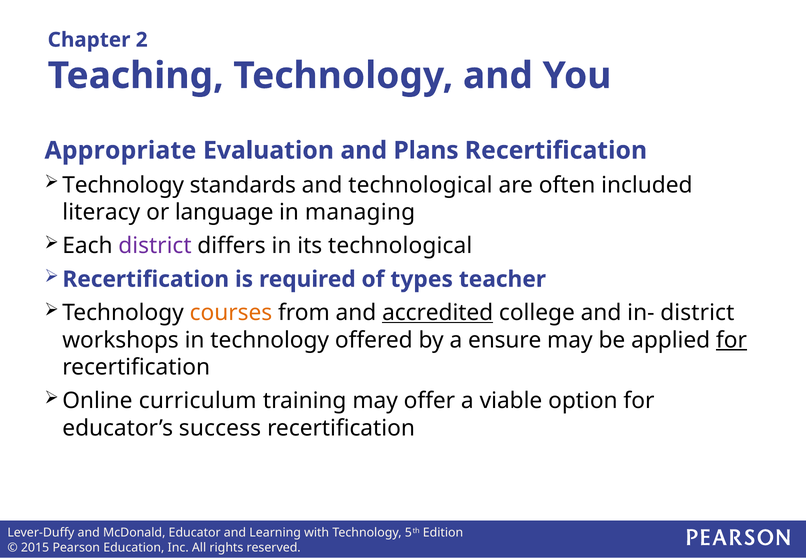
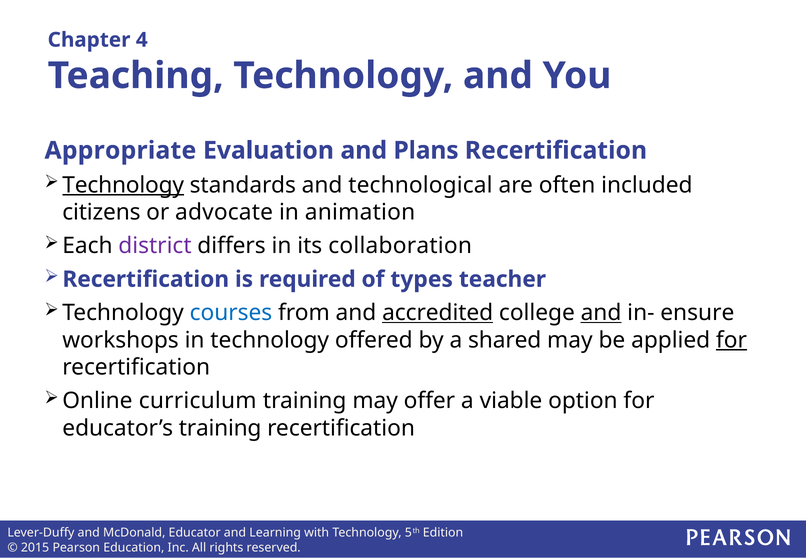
2: 2 -> 4
Technology at (123, 185) underline: none -> present
literacy: literacy -> citizens
language: language -> advocate
managing: managing -> animation
its technological: technological -> collaboration
courses colour: orange -> blue
and at (601, 313) underline: none -> present
in- district: district -> ensure
ensure: ensure -> shared
educator’s success: success -> training
